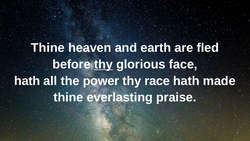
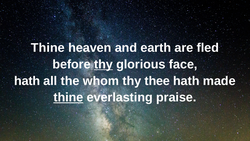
power: power -> whom
race: race -> thee
thine at (68, 97) underline: none -> present
